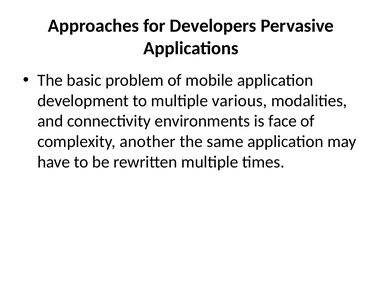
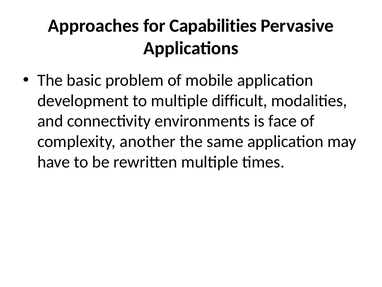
Developers: Developers -> Capabilities
various: various -> difficult
